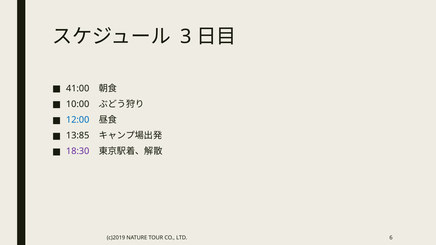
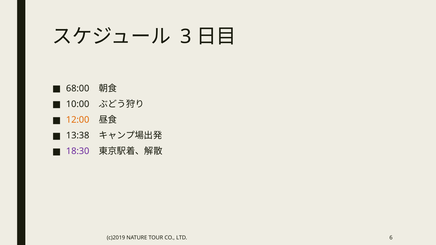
41:00: 41:00 -> 68:00
12:00 colour: blue -> orange
13:85: 13:85 -> 13:38
